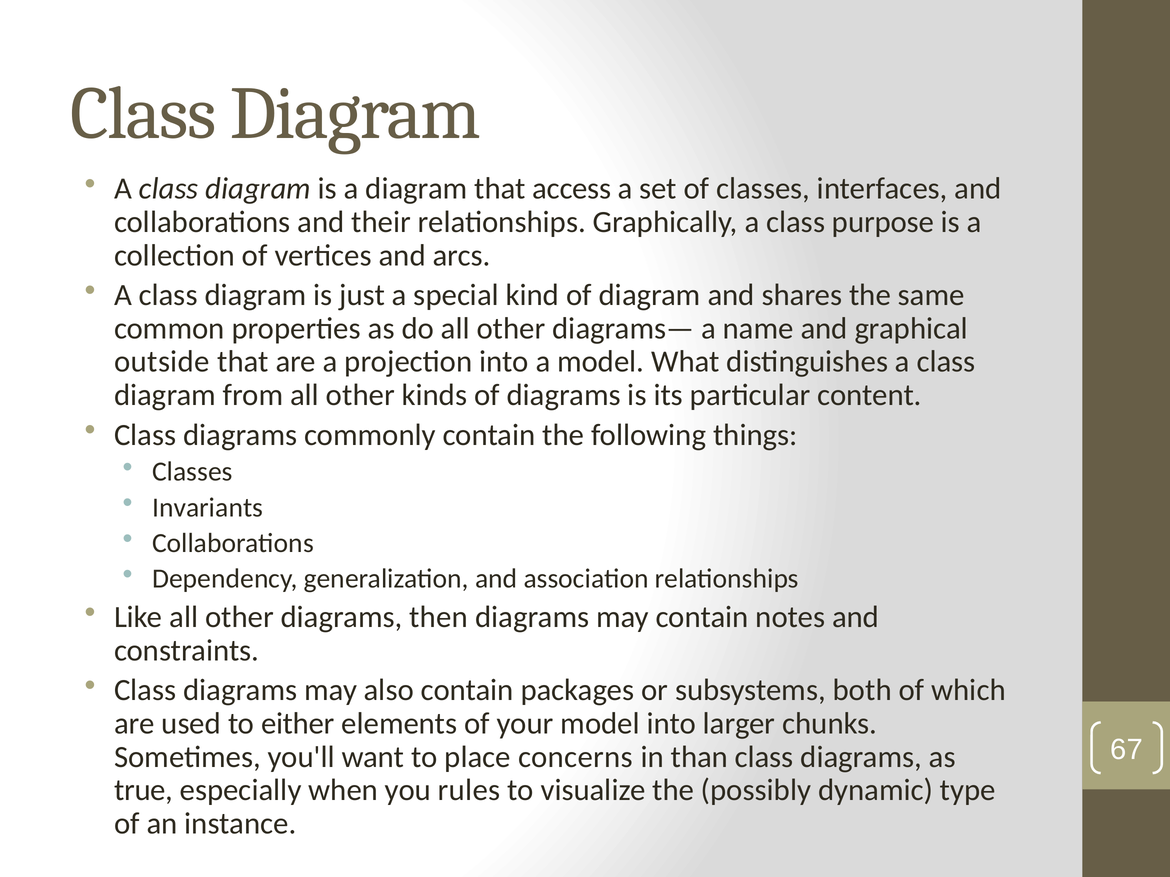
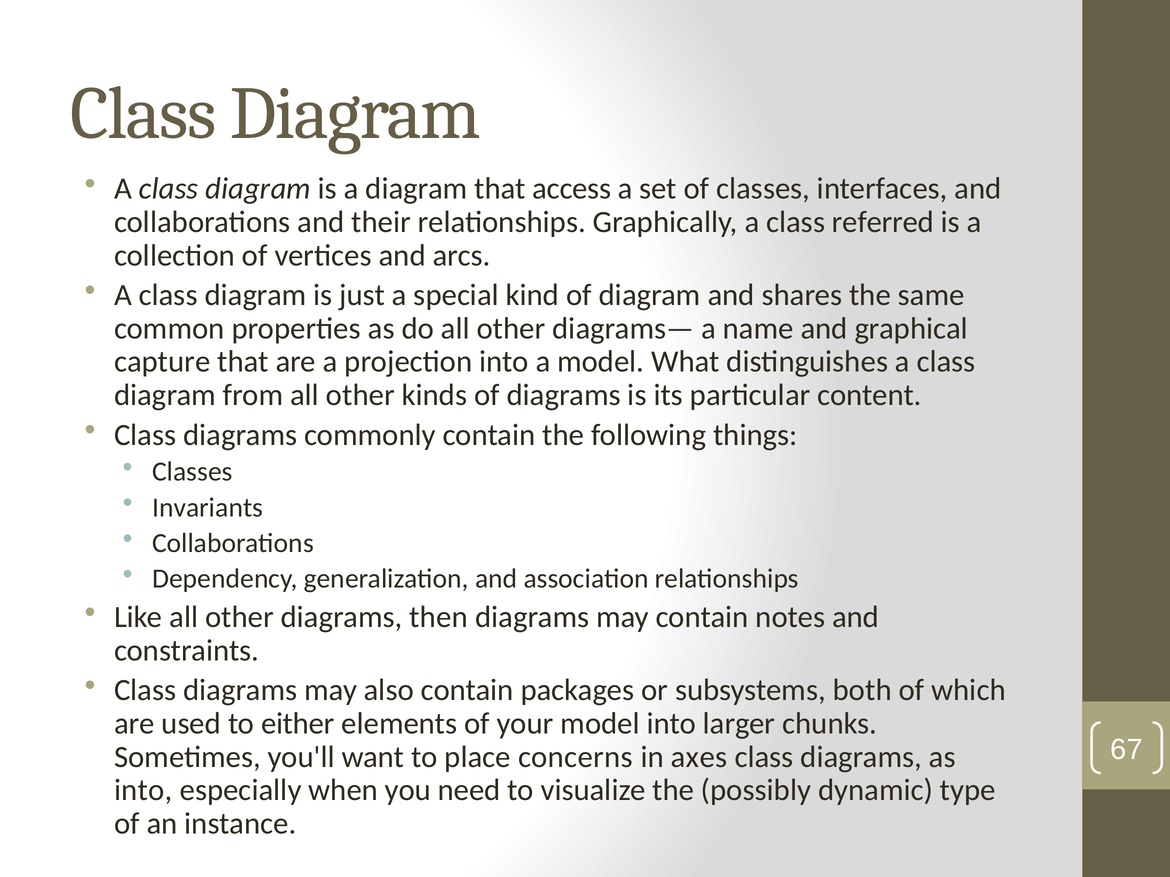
purpose: purpose -> referred
outside: outside -> capture
than: than -> axes
true at (144, 791): true -> into
rules: rules -> need
